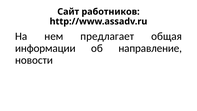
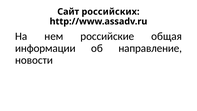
работников: работников -> российских
предлагает: предлагает -> российские
